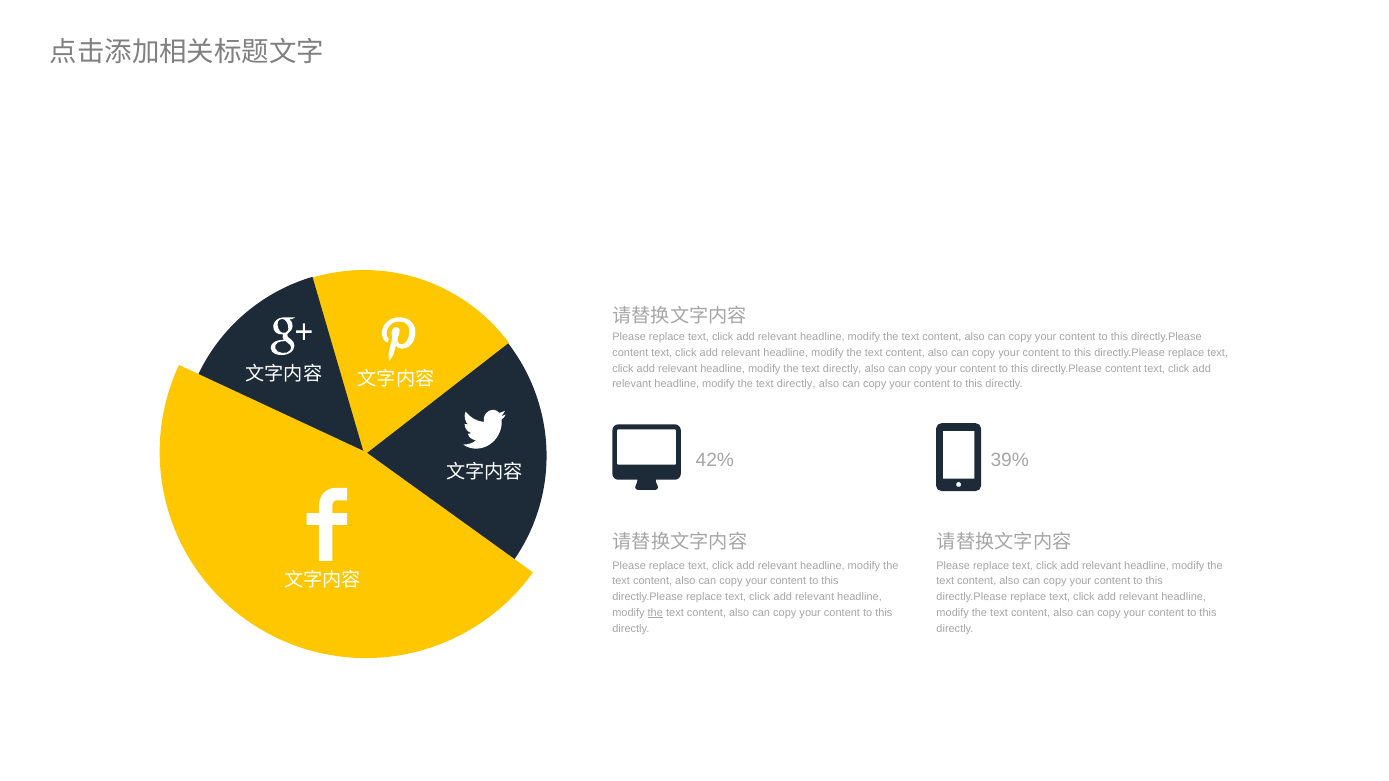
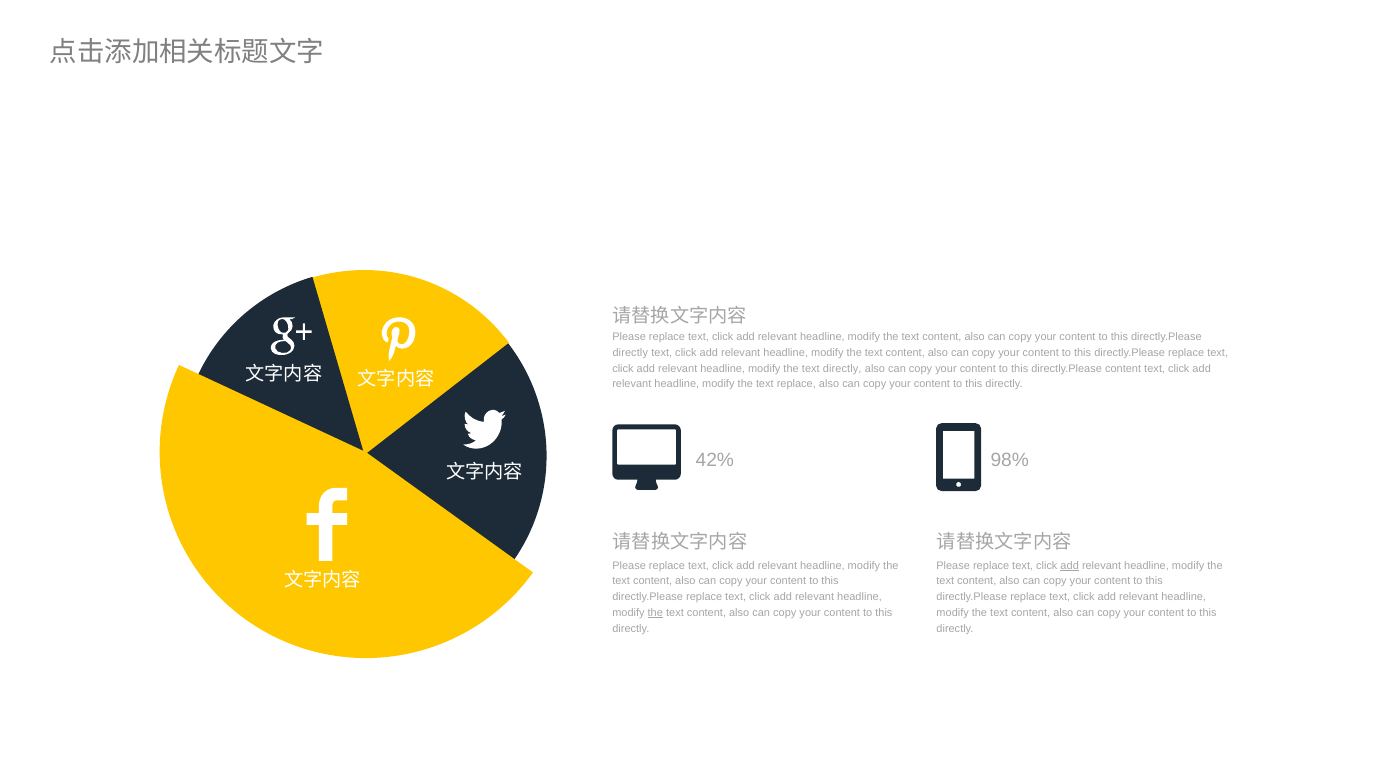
content at (630, 353): content -> directly
directly at (796, 384): directly -> replace
39%: 39% -> 98%
add at (1070, 566) underline: none -> present
